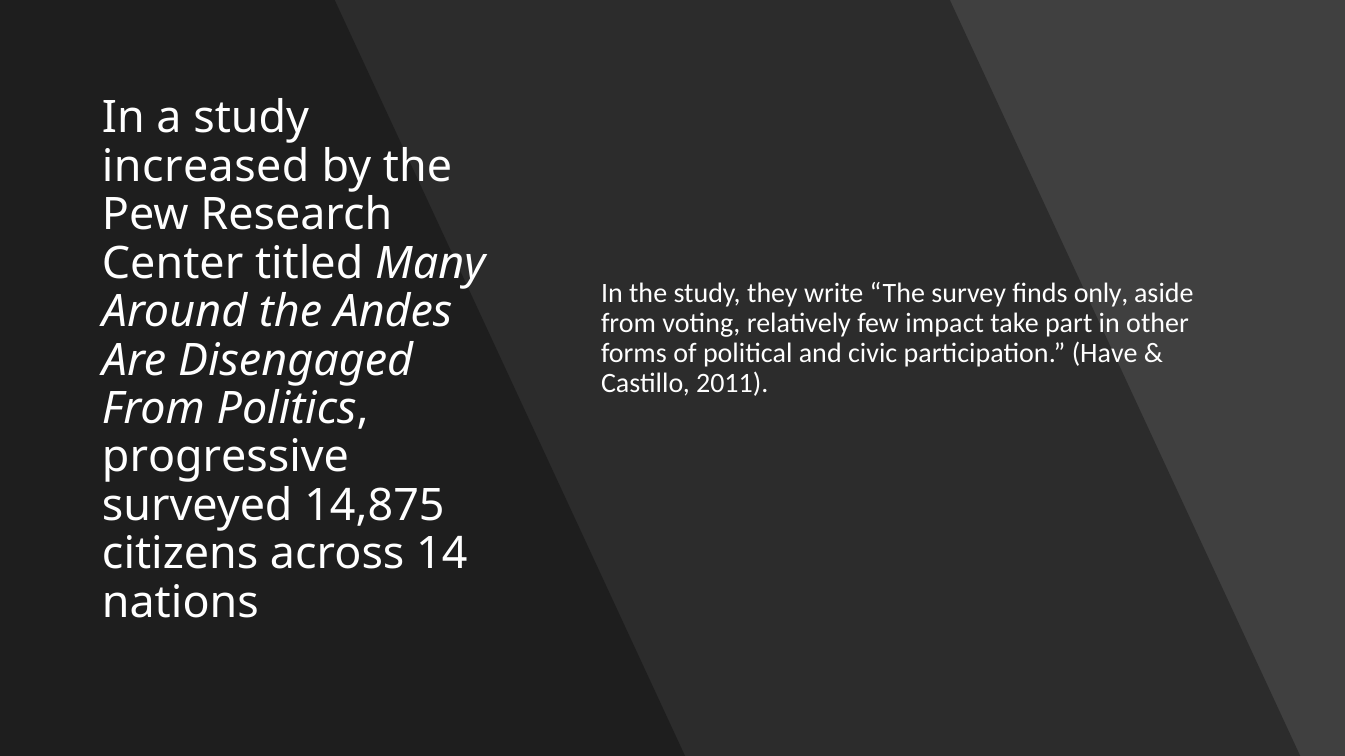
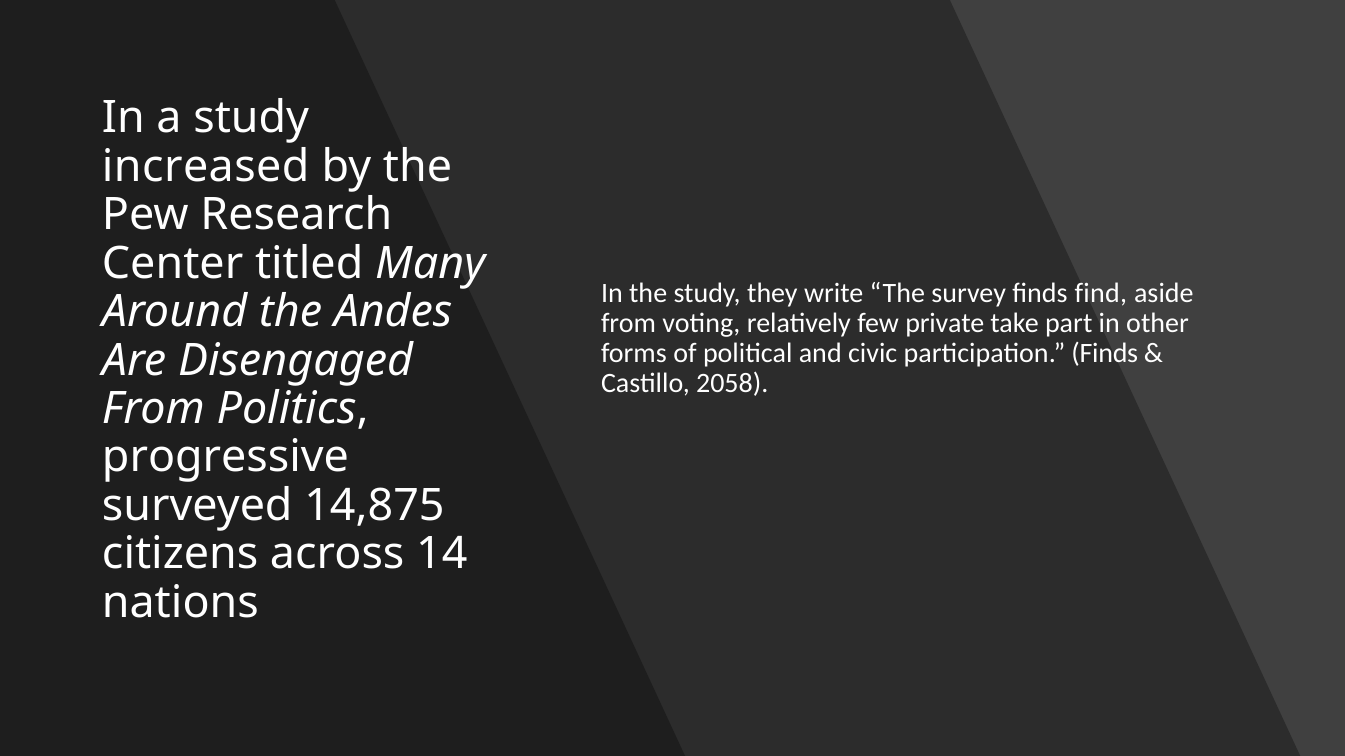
only: only -> find
impact: impact -> private
participation Have: Have -> Finds
2011: 2011 -> 2058
